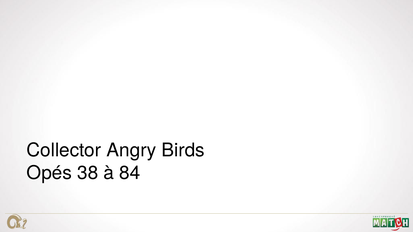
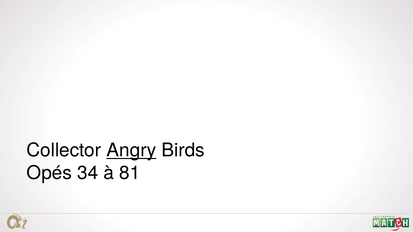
Angry underline: none -> present
38: 38 -> 34
84: 84 -> 81
